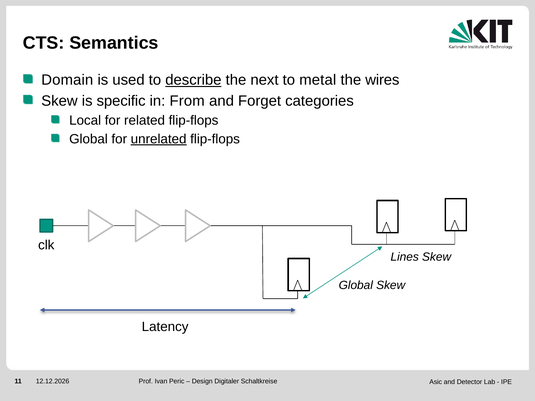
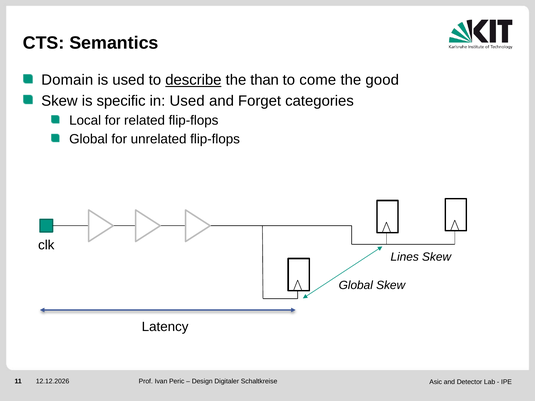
next: next -> than
metal: metal -> come
wires: wires -> good
in From: From -> Used
unrelated underline: present -> none
